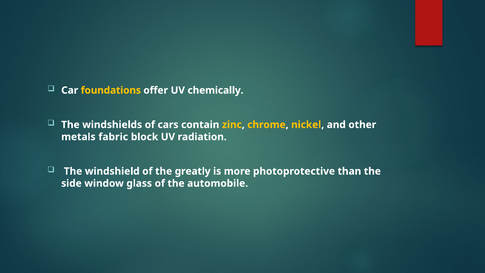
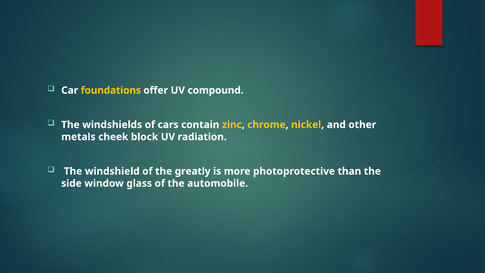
chemically: chemically -> compound
fabric: fabric -> cheek
